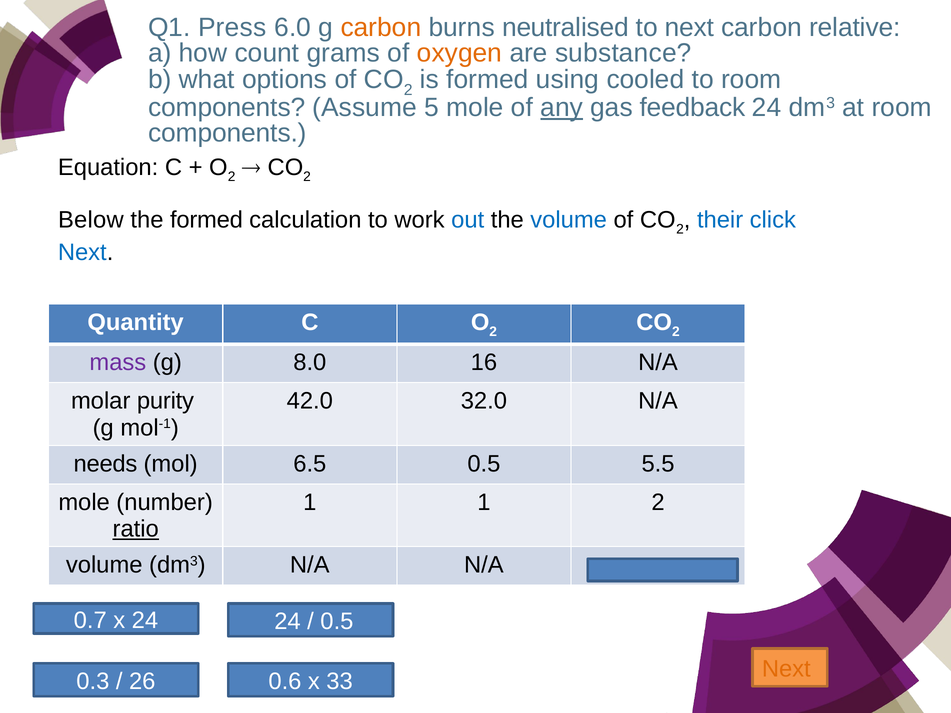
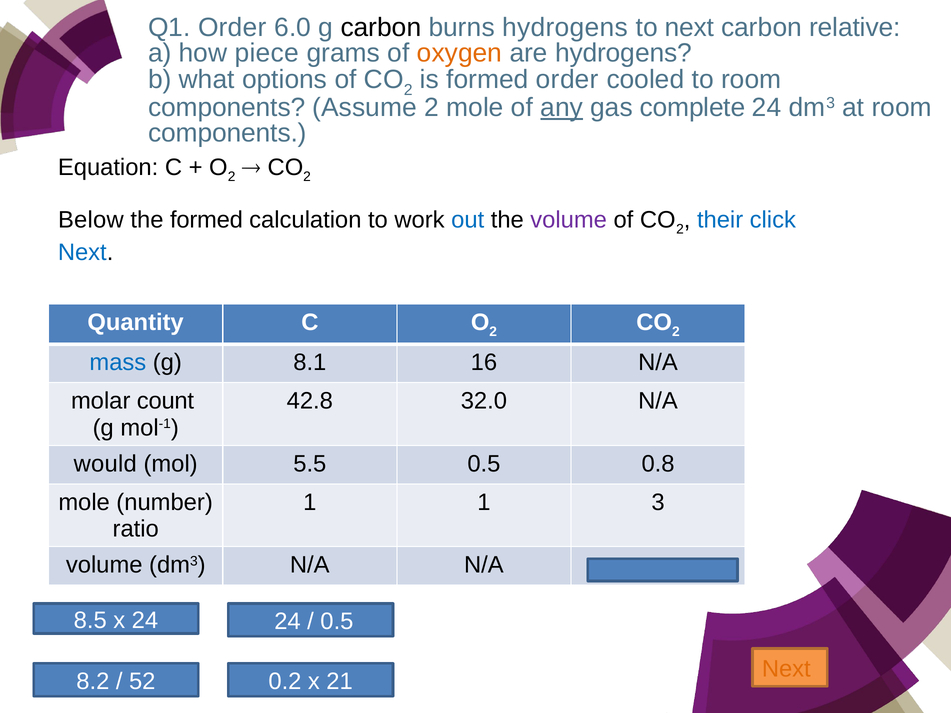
Q1 Press: Press -> Order
carbon at (381, 28) colour: orange -> black
burns neutralised: neutralised -> hydrogens
count: count -> piece
are substance: substance -> hydrogens
formed using: using -> order
Assume 5: 5 -> 2
feedback: feedback -> complete
volume at (569, 220) colour: blue -> purple
mass colour: purple -> blue
8.0: 8.0 -> 8.1
purity: purity -> count
42.0: 42.0 -> 42.8
needs: needs -> would
6.5: 6.5 -> 5.5
5.5: 5.5 -> 0.8
1 2: 2 -> 3
ratio underline: present -> none
0.7: 0.7 -> 8.5
0.3: 0.3 -> 8.2
26: 26 -> 52
0.6: 0.6 -> 0.2
33: 33 -> 21
